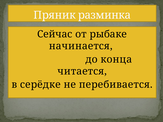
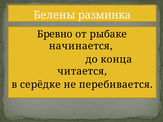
Пряник: Пряник -> Белены
Сейчас: Сейчас -> Бревно
